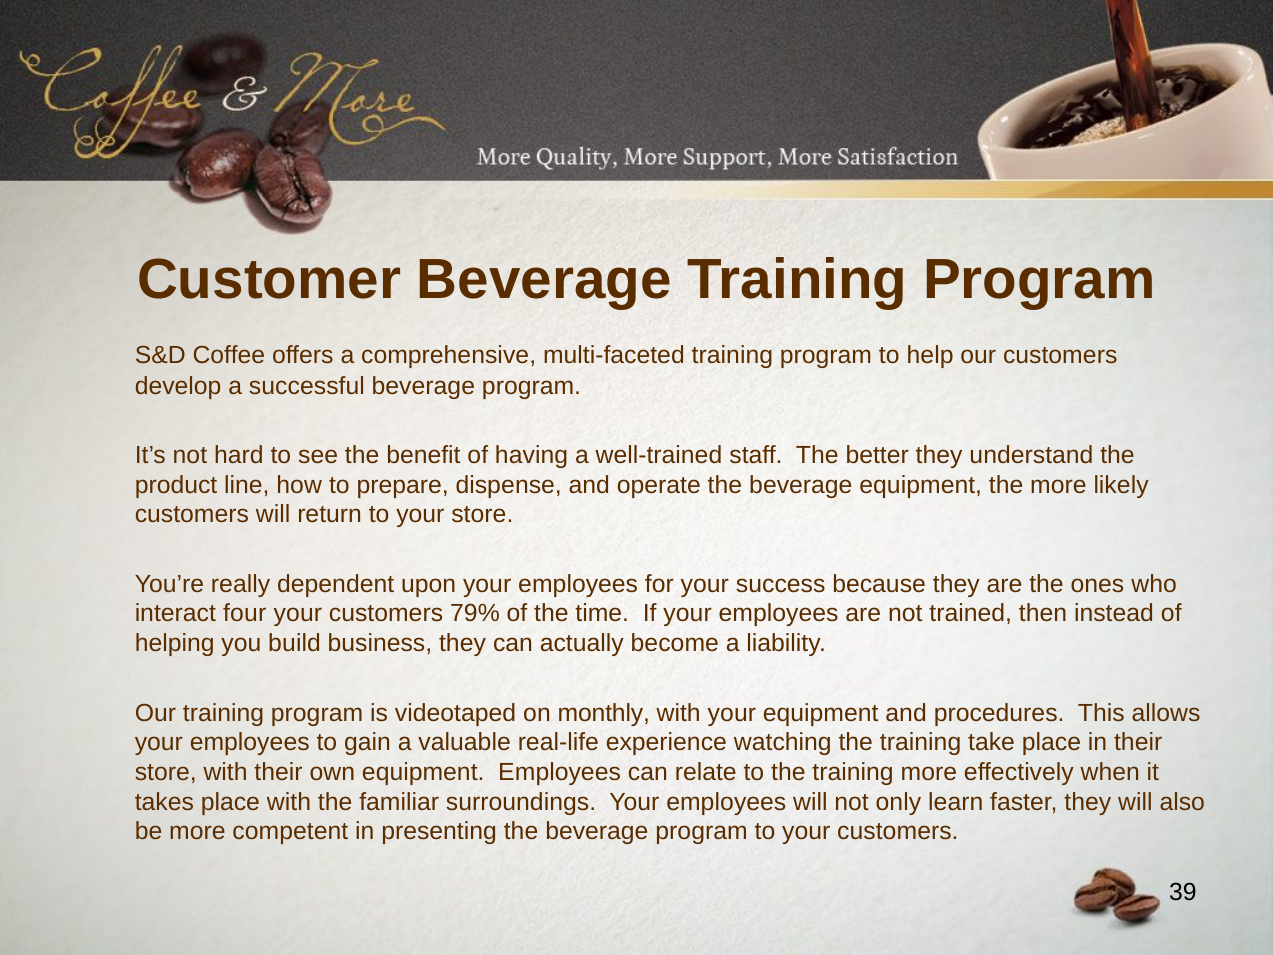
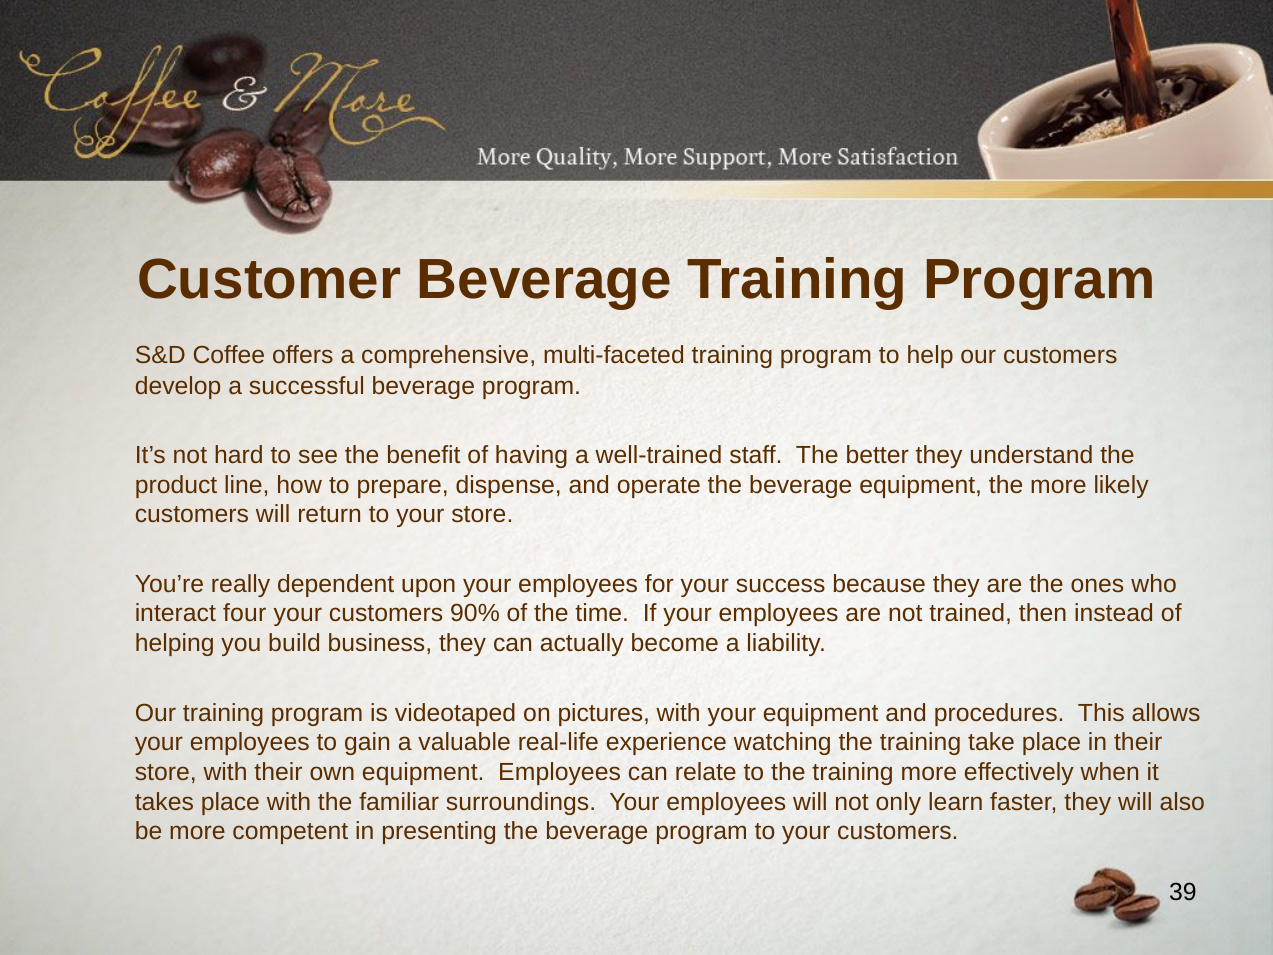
79%: 79% -> 90%
monthly: monthly -> pictures
